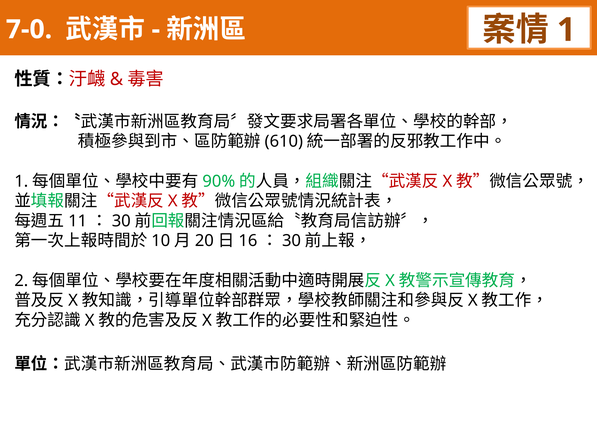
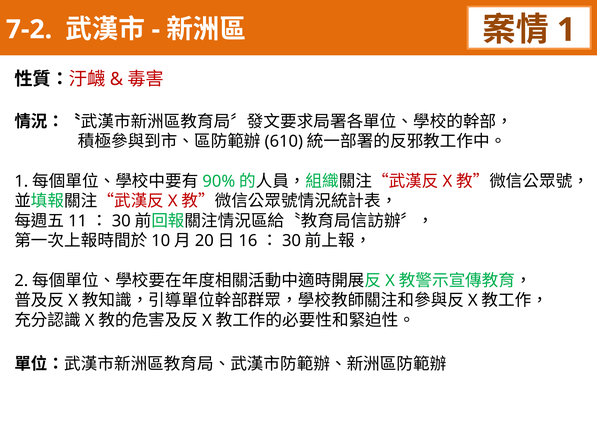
7-0: 7-0 -> 7-2
